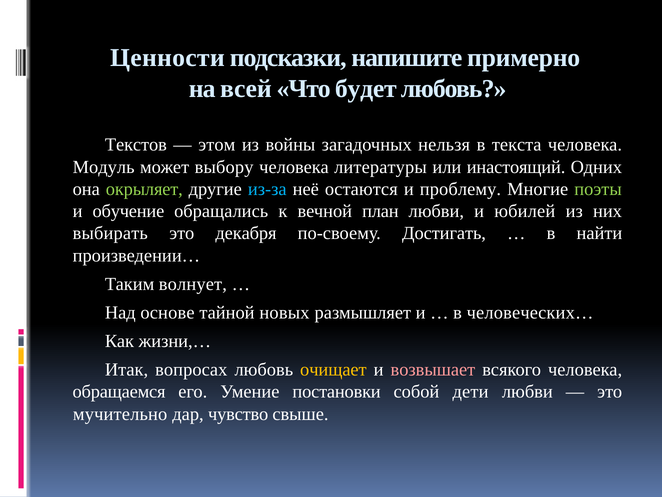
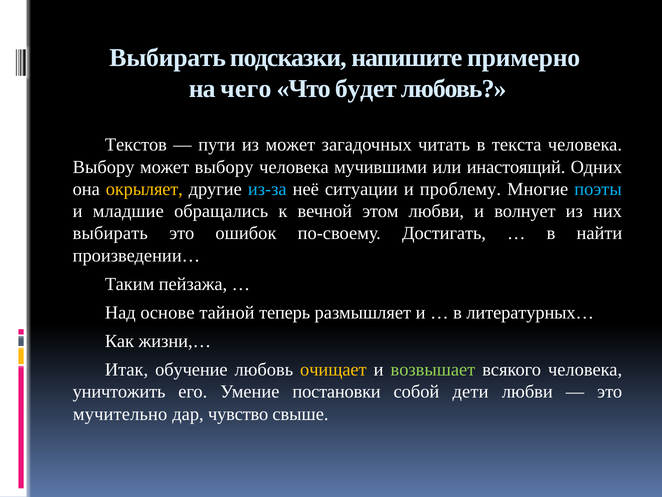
Ценности at (167, 58): Ценности -> Выбирать
всей: всей -> чего
этом: этом -> пути
из войны: войны -> может
нельзя: нельзя -> читать
Модуль at (104, 167): Модуль -> Выбору
литературы: литературы -> мучившими
окрыляет colour: light green -> yellow
остаются: остаются -> ситуации
поэты colour: light green -> light blue
обучение: обучение -> младшие
план: план -> этом
юбилей: юбилей -> волнует
декабря: декабря -> ошибок
волнует: волнует -> пейзажа
новых: новых -> теперь
человеческих…: человеческих… -> литературных…
вопросах: вопросах -> обучение
возвышает colour: pink -> light green
обращаемся: обращаемся -> уничтожить
